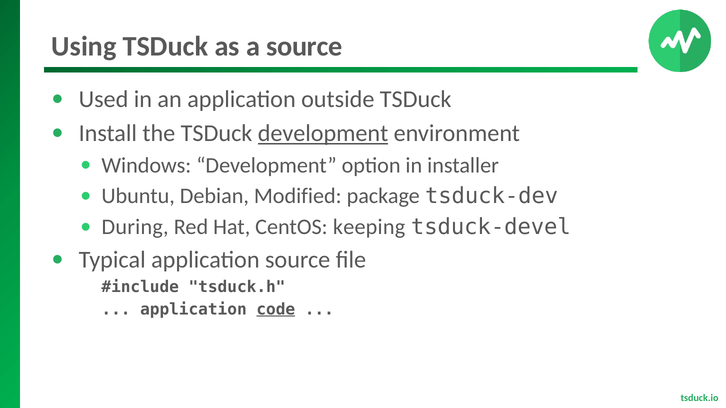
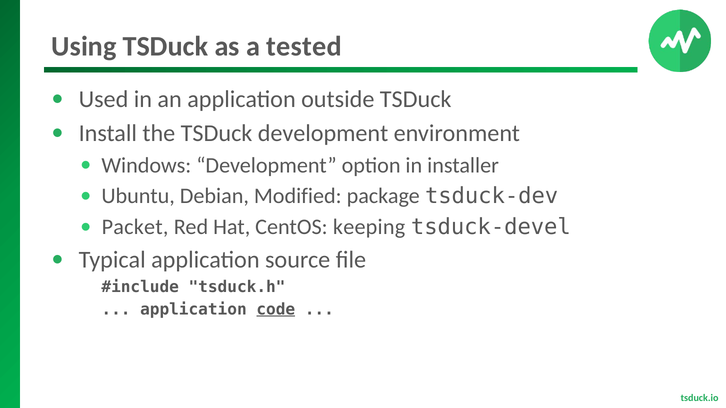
a source: source -> tested
development at (323, 133) underline: present -> none
During: During -> Packet
